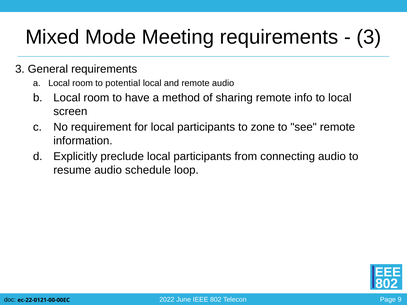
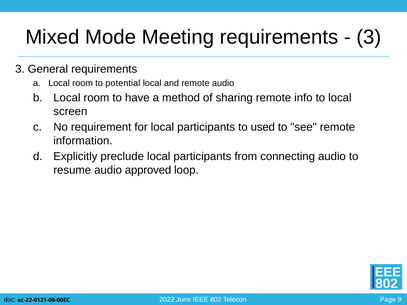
zone: zone -> used
schedule: schedule -> approved
